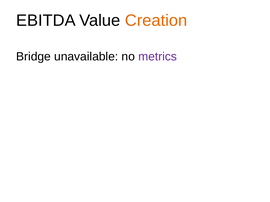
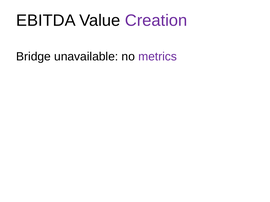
Creation colour: orange -> purple
